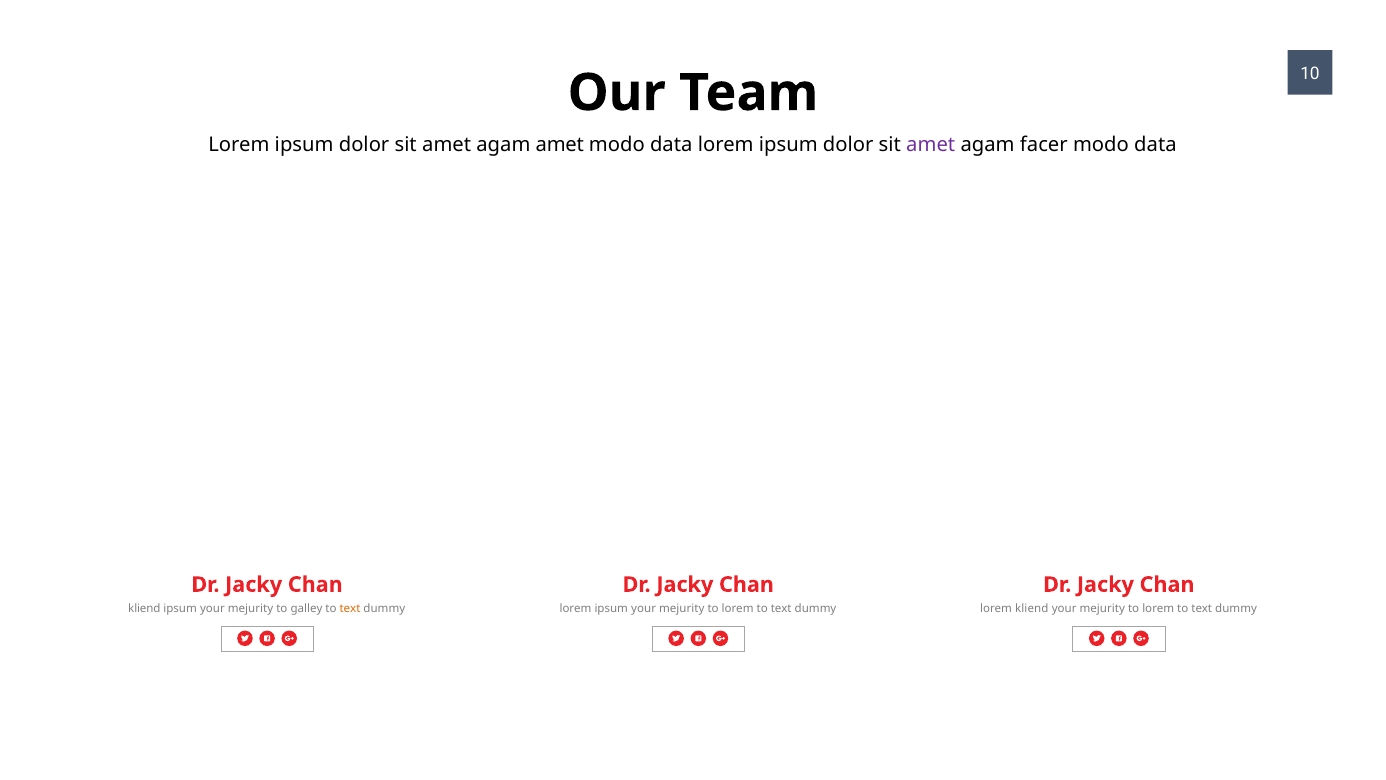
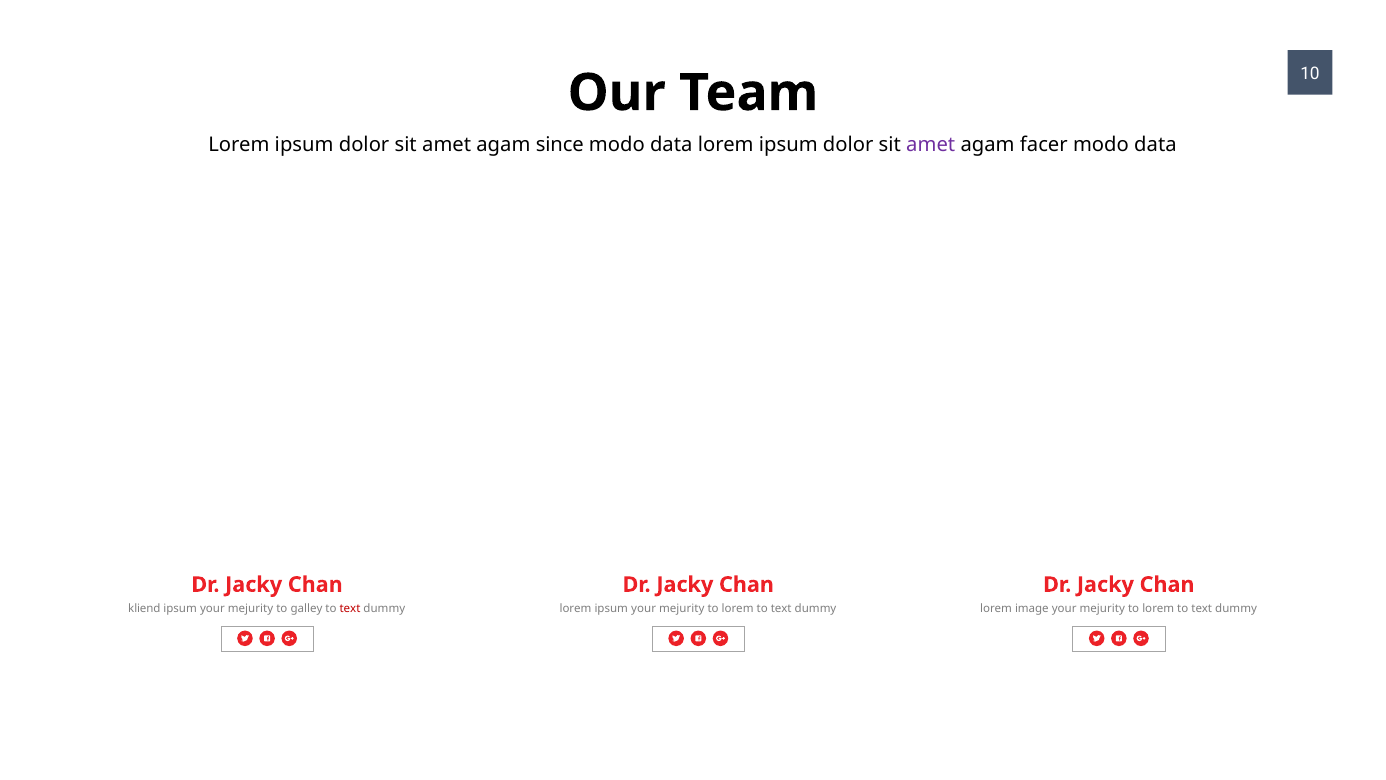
agam amet: amet -> since
text at (350, 609) colour: orange -> red
lorem kliend: kliend -> image
